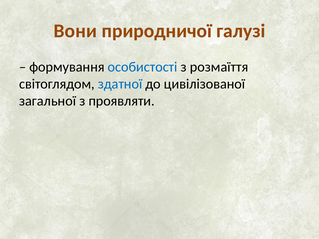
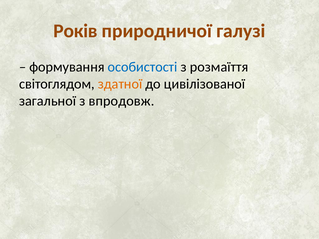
Вони: Вони -> Років
здатної colour: blue -> orange
проявляти: проявляти -> впродовж
